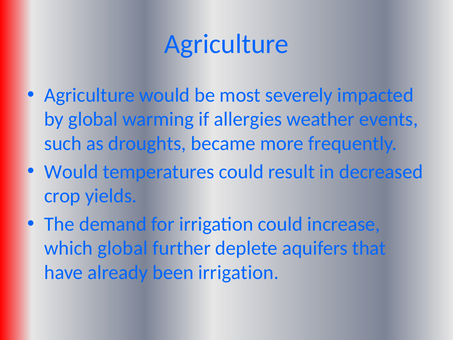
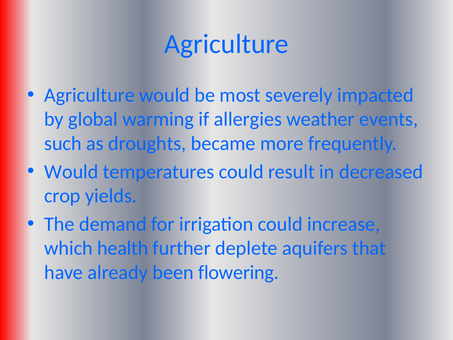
which global: global -> health
been irrigation: irrigation -> flowering
